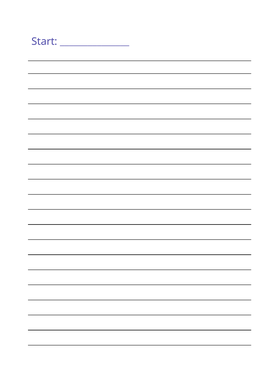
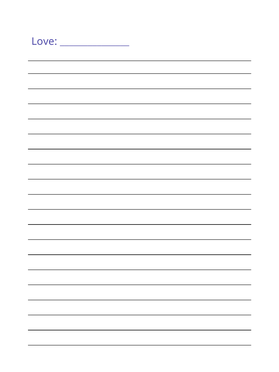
Start: Start -> Love
